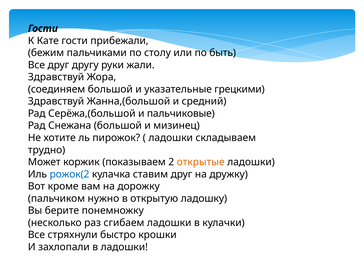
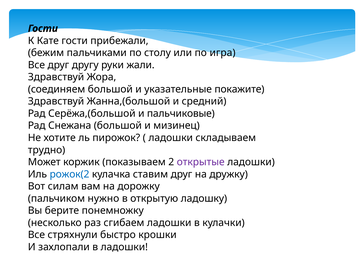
быть: быть -> игра
грецкими: грецкими -> покажите
открытые colour: orange -> purple
кроме: кроме -> силам
